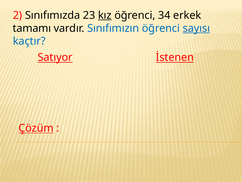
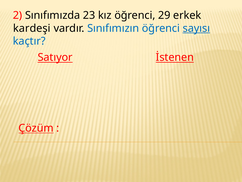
kız underline: present -> none
34: 34 -> 29
tamamı: tamamı -> kardeşi
